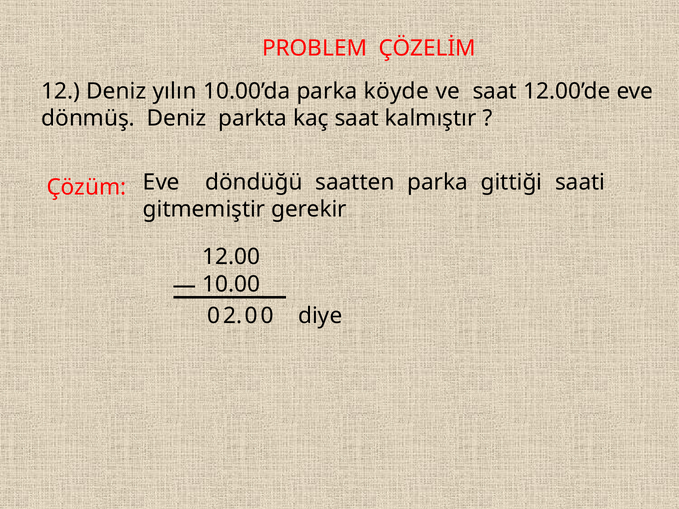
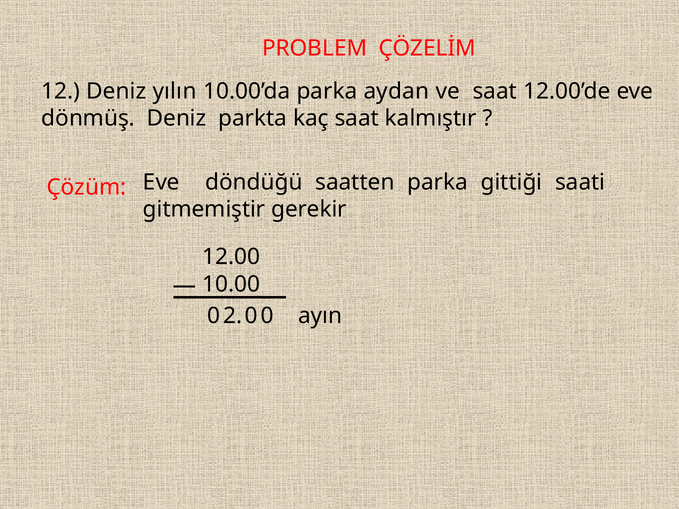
köyde: köyde -> aydan
diye: diye -> ayın
